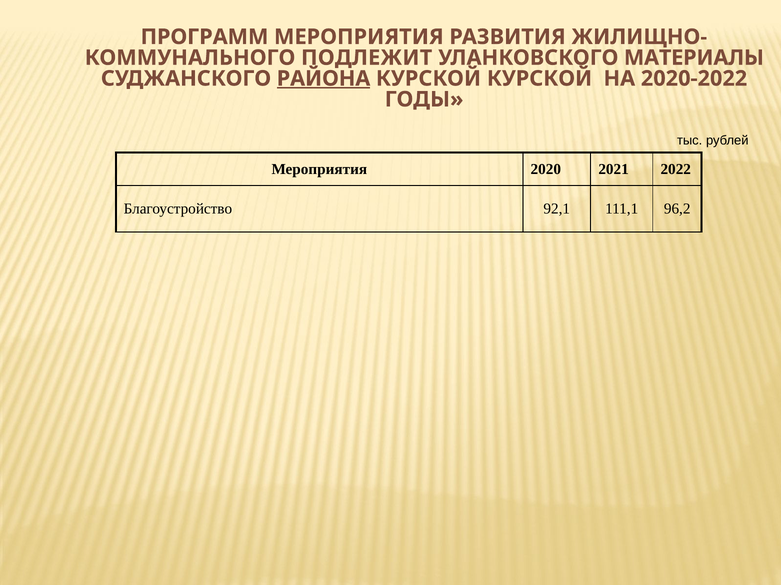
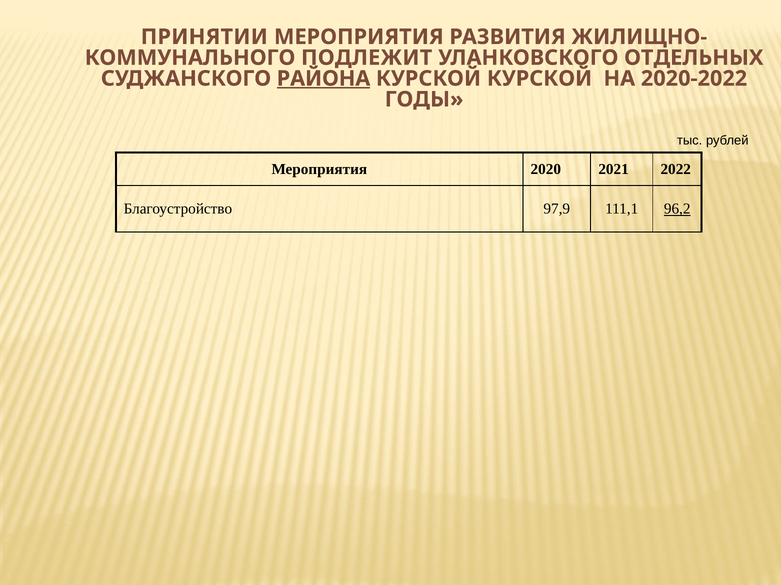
ПРОГРАММ: ПРОГРАММ -> ПРИНЯТИИ
МАТЕРИАЛЫ: МАТЕРИАЛЫ -> ОТДЕЛЬНЫХ
92,1: 92,1 -> 97,9
96,2 underline: none -> present
